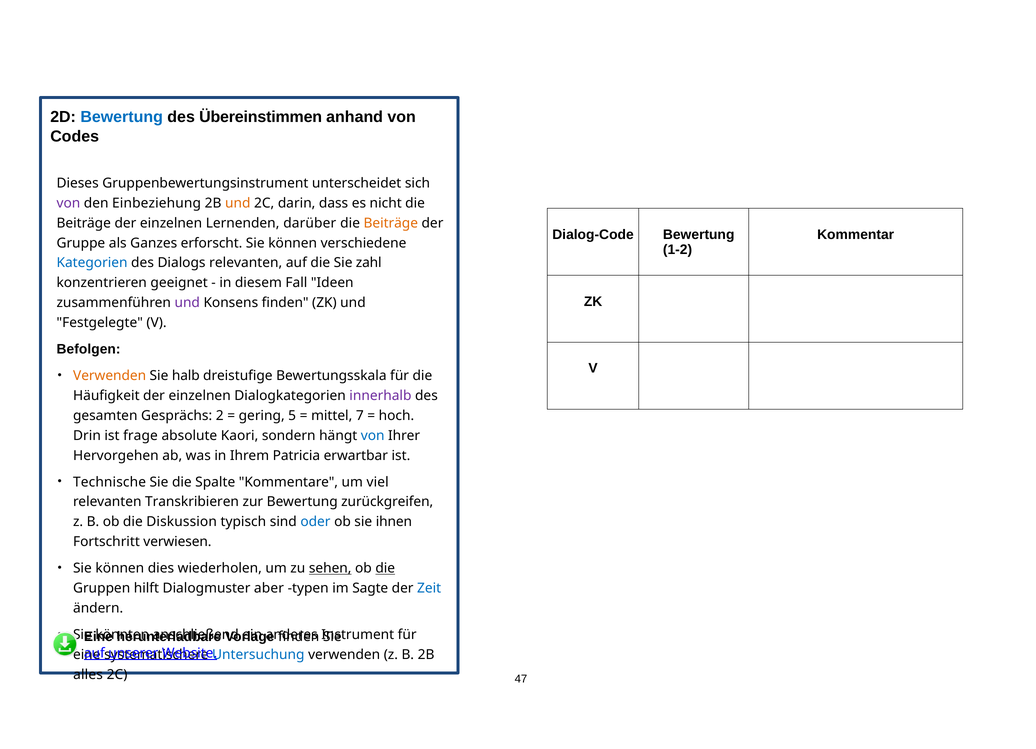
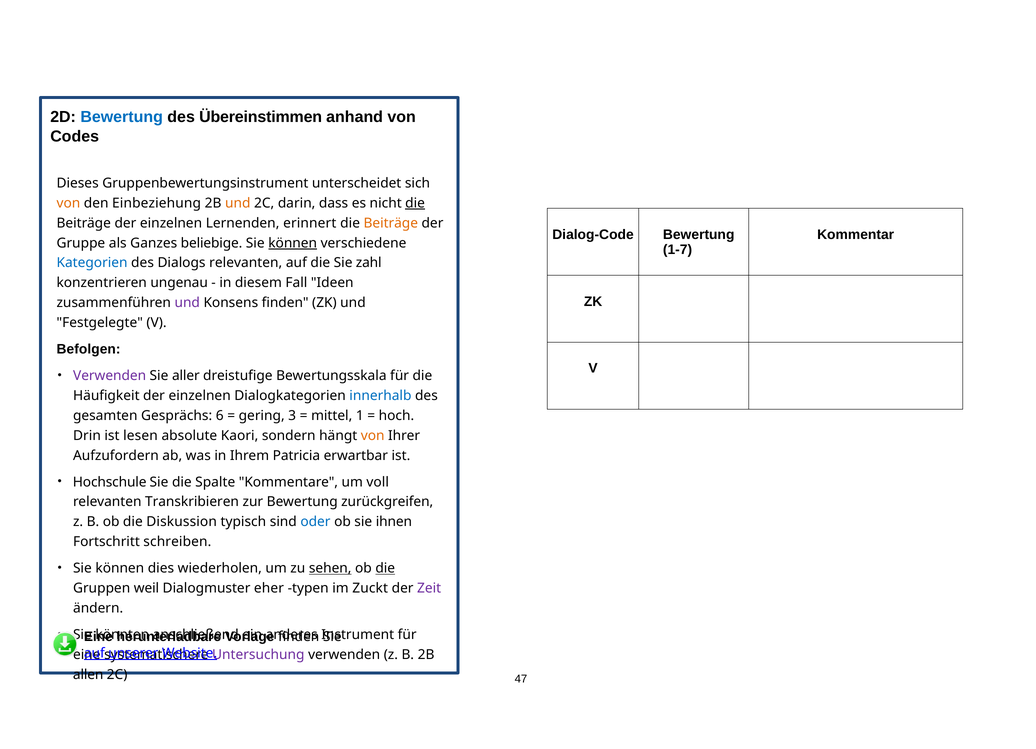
von at (68, 203) colour: purple -> orange
die at (415, 203) underline: none -> present
darüber: darüber -> erinnert
erforscht: erforscht -> beliebige
können at (293, 243) underline: none -> present
1-2: 1-2 -> 1-7
geeignet: geeignet -> ungenau
Verwenden at (110, 376) colour: orange -> purple
halb: halb -> aller
innerhalb colour: purple -> blue
2: 2 -> 6
5: 5 -> 3
7: 7 -> 1
frage: frage -> lesen
von at (373, 435) colour: blue -> orange
Hervorgehen: Hervorgehen -> Aufzufordern
Technische: Technische -> Hochschule
viel: viel -> voll
verwiesen: verwiesen -> schreiben
hilft: hilft -> weil
aber: aber -> eher
Sagte: Sagte -> Zuckt
Zeit colour: blue -> purple
Untersuchung colour: blue -> purple
alles: alles -> allen
